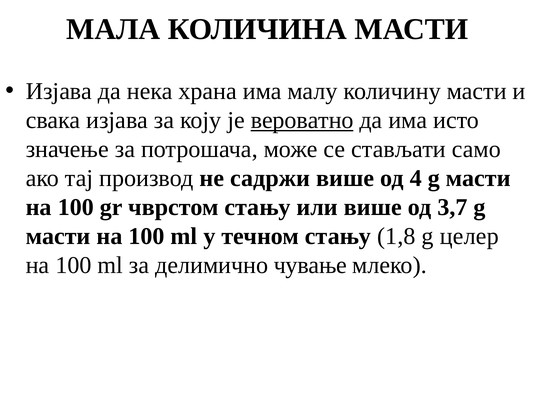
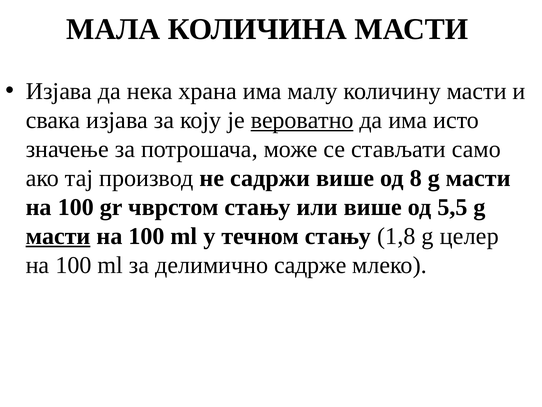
4: 4 -> 8
3,7: 3,7 -> 5,5
масти at (58, 236) underline: none -> present
чување: чување -> садрже
